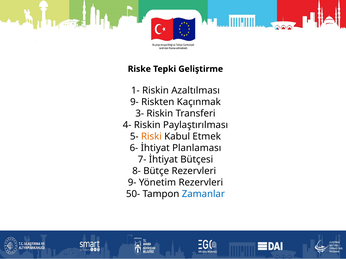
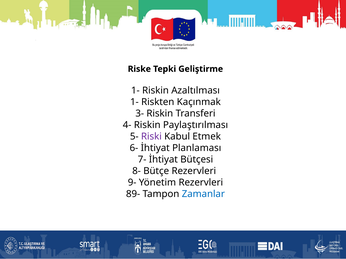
9- at (134, 102): 9- -> 1-
Riski colour: orange -> purple
50-: 50- -> 89-
